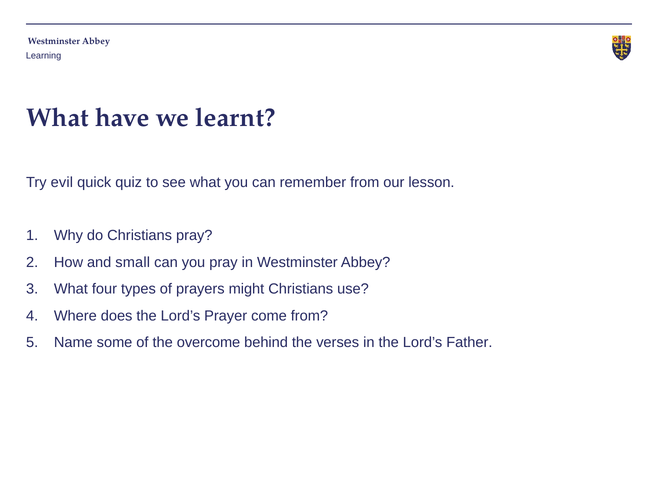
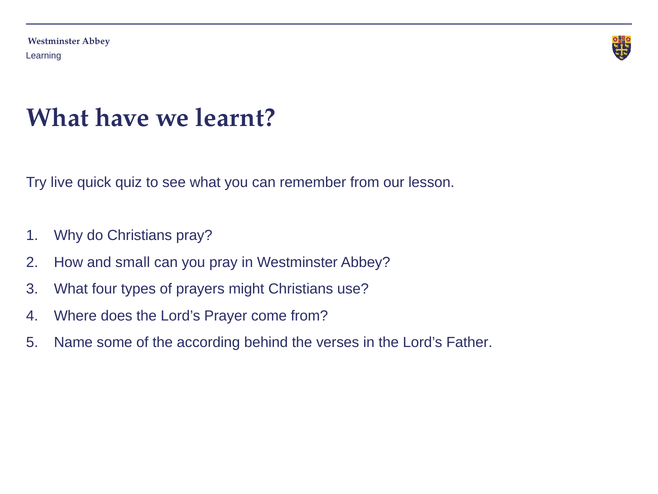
evil: evil -> live
overcome: overcome -> according
